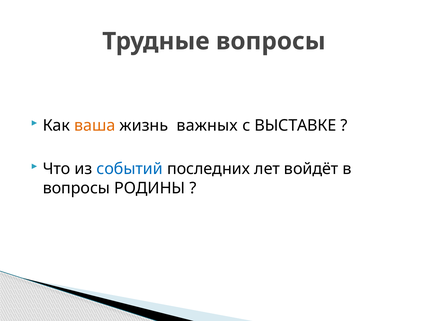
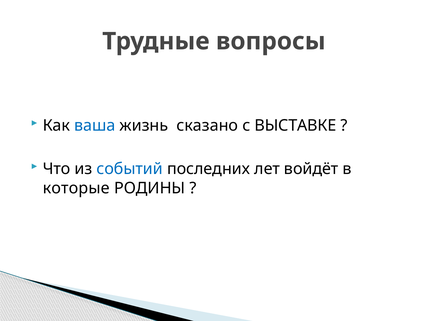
ваша colour: orange -> blue
важных: важных -> сказано
вопросы at (76, 188): вопросы -> которые
